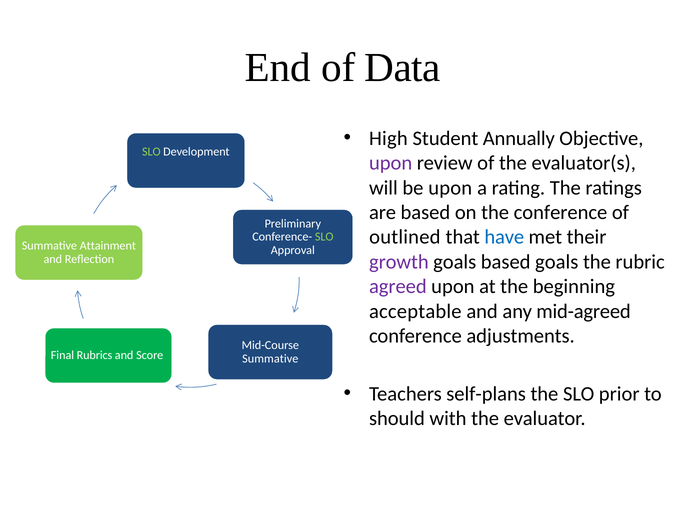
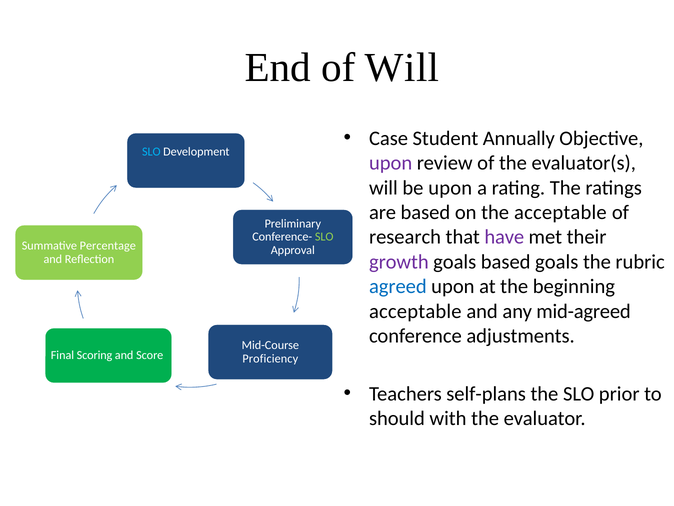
of Data: Data -> Will
High: High -> Case
SLO at (151, 152) colour: light green -> light blue
the conference: conference -> acceptable
outlined: outlined -> research
have colour: blue -> purple
Attainment: Attainment -> Percentage
agreed colour: purple -> blue
Rubrics: Rubrics -> Scoring
Summative at (270, 358): Summative -> Proficiency
